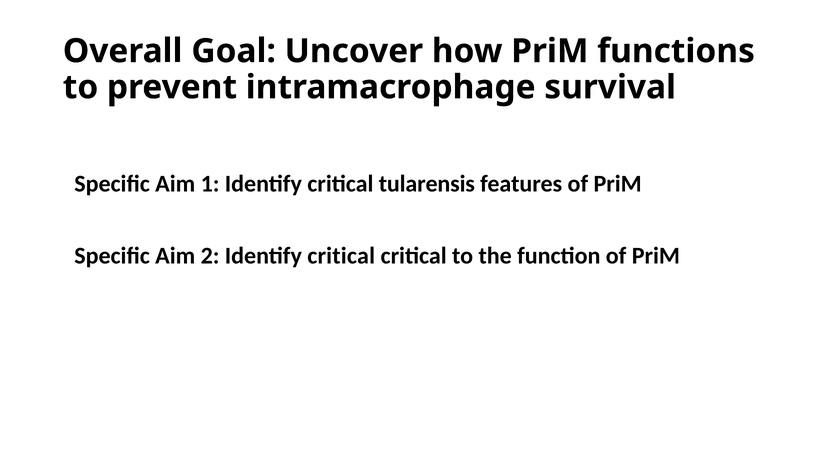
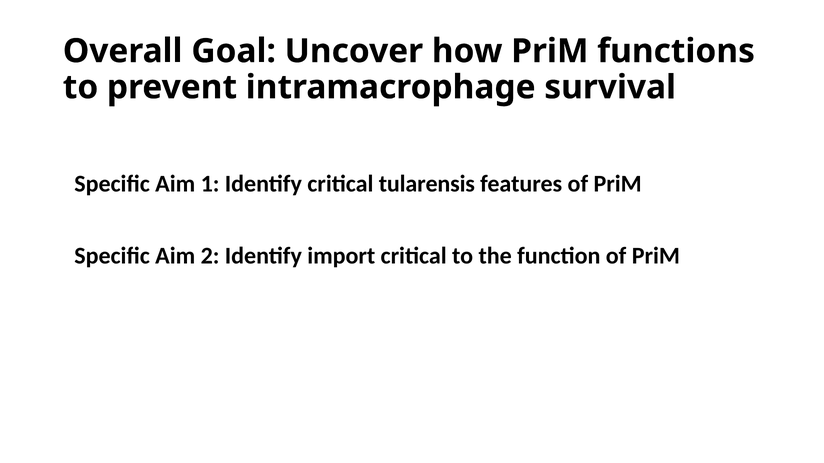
2 Identify critical: critical -> import
